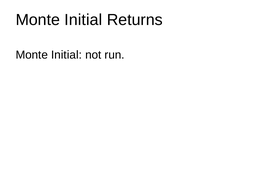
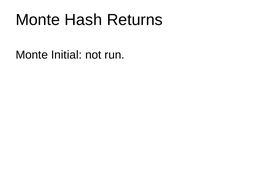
Initial at (83, 20): Initial -> Hash
